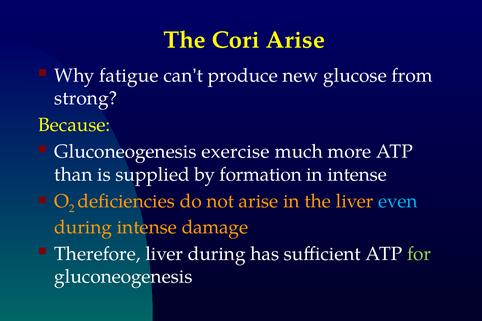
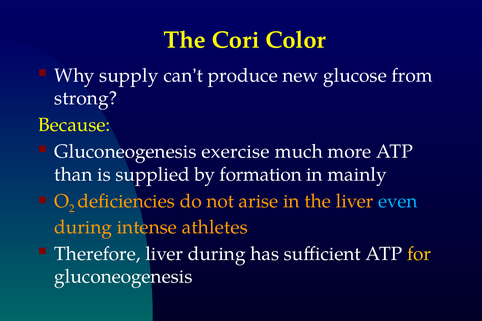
Cori Arise: Arise -> Color
fatigue: fatigue -> supply
in intense: intense -> mainly
damage: damage -> athletes
for colour: light green -> yellow
